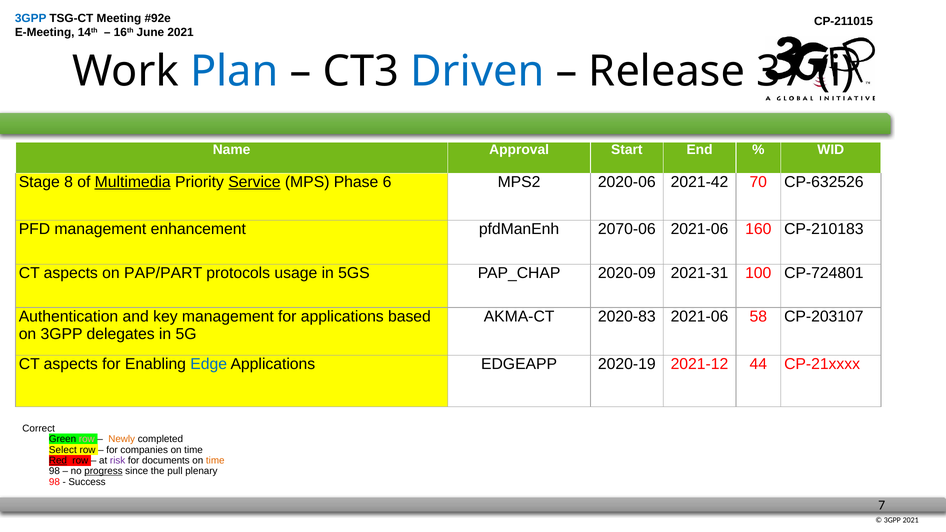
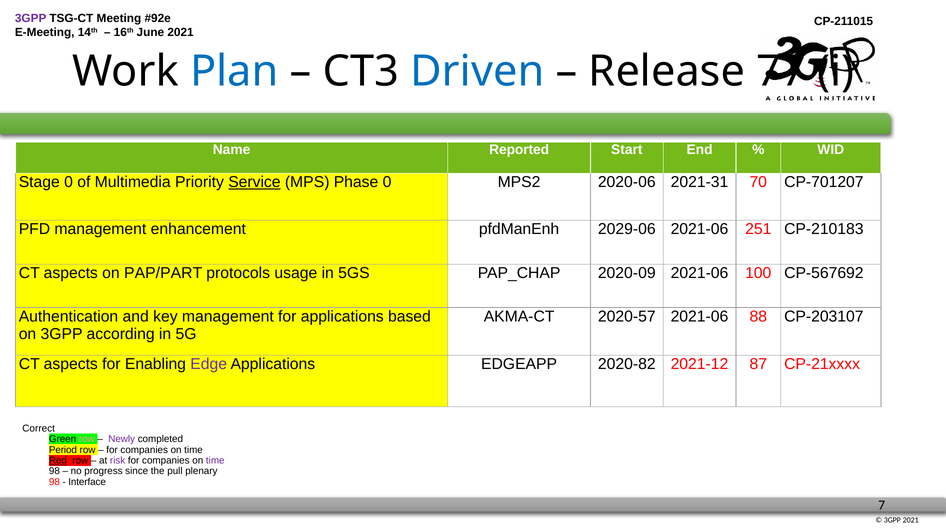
3GPP at (31, 18) colour: blue -> purple
37: 37 -> 77
Approval: Approval -> Reported
Stage 8: 8 -> 0
Multimedia underline: present -> none
Phase 6: 6 -> 0
2021-42: 2021-42 -> 2021-31
CP-632526: CP-632526 -> CP-701207
2070-06: 2070-06 -> 2029-06
160: 160 -> 251
2020-09 2021-31: 2021-31 -> 2021-06
CP-724801: CP-724801 -> CP-567692
2020-83: 2020-83 -> 2020-57
58: 58 -> 88
delegates: delegates -> according
Edge colour: blue -> purple
2020-19: 2020-19 -> 2020-82
44: 44 -> 87
Newly colour: orange -> purple
Select: Select -> Period
documents at (166, 461): documents -> companies
time at (215, 461) colour: orange -> purple
progress underline: present -> none
Success: Success -> Interface
